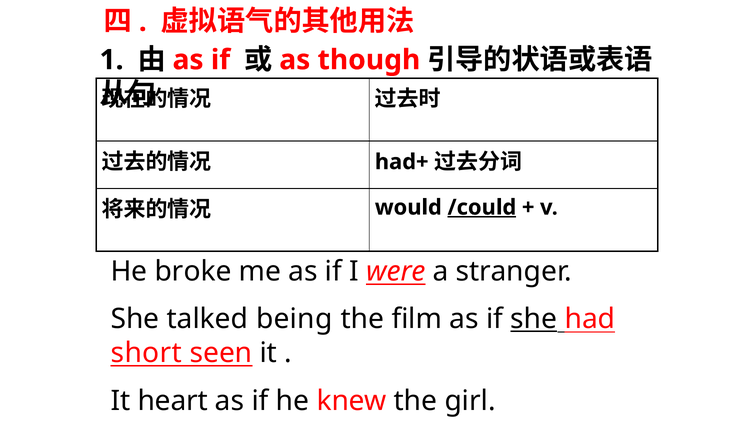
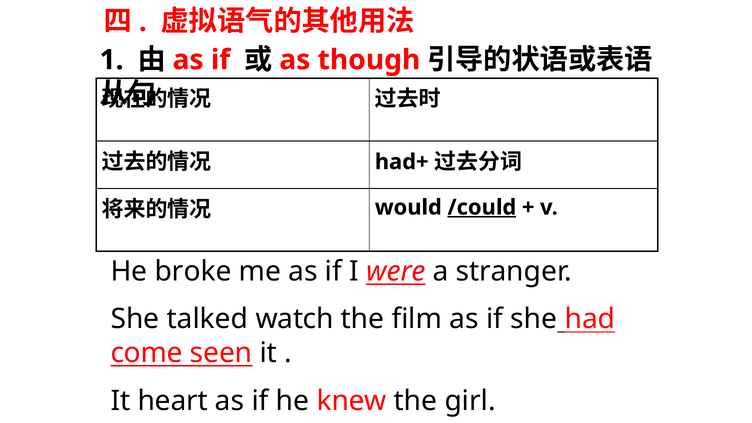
being: being -> watch
she at (534, 319) underline: present -> none
short: short -> come
